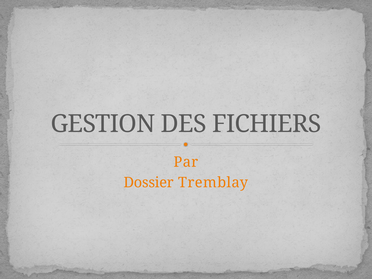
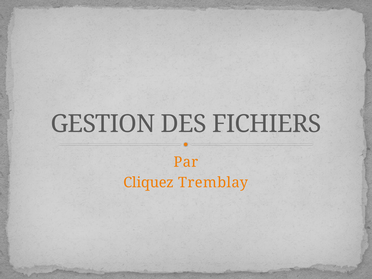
Dossier: Dossier -> Cliquez
